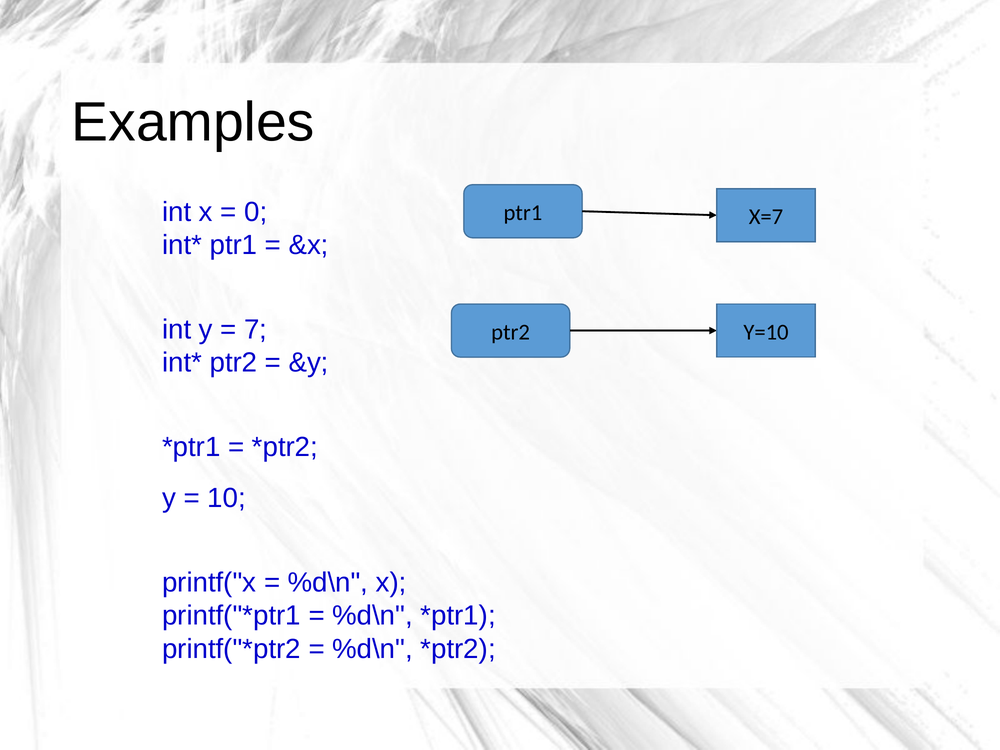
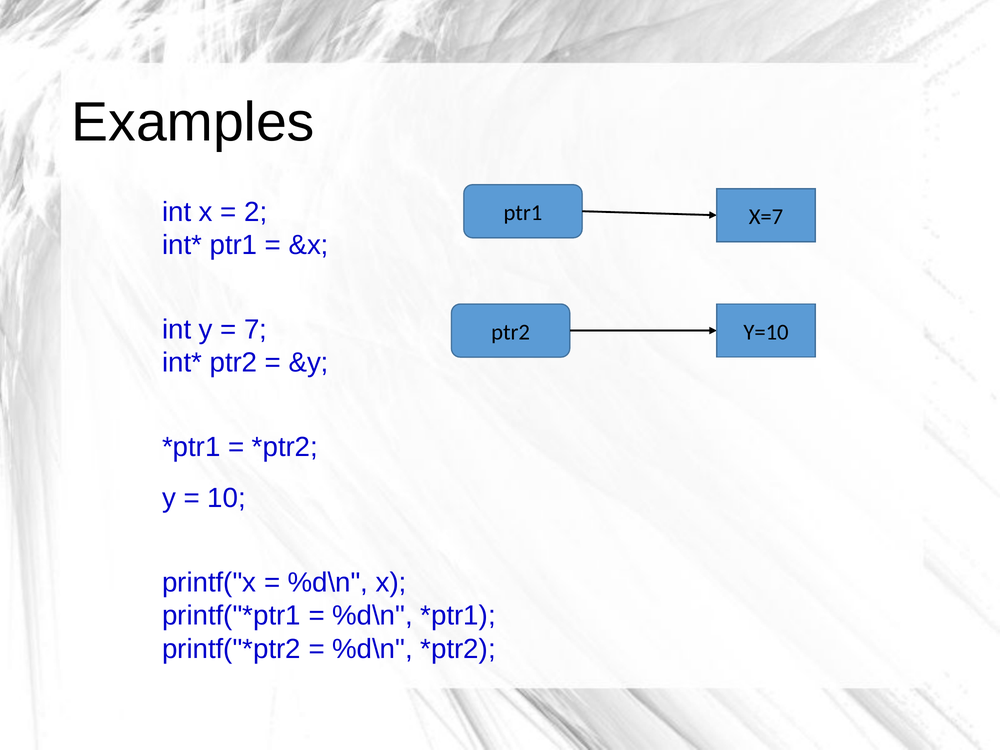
0: 0 -> 2
